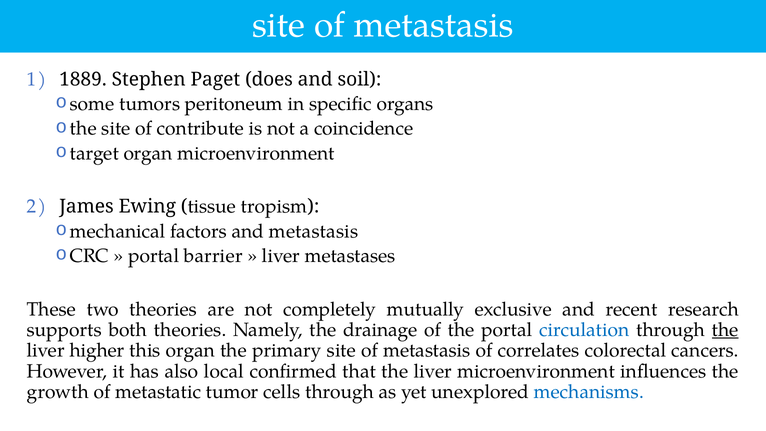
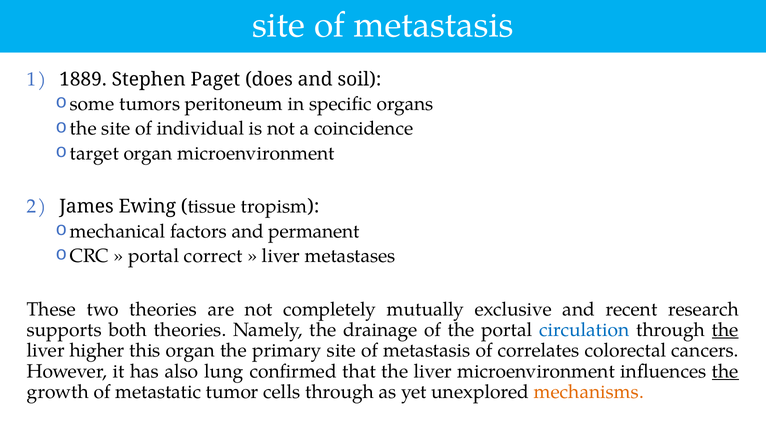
contribute: contribute -> individual
and metastasis: metastasis -> permanent
barrier: barrier -> correct
local: local -> lung
the at (725, 371) underline: none -> present
mechanisms colour: blue -> orange
